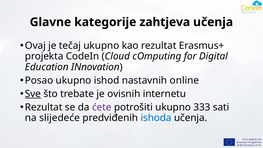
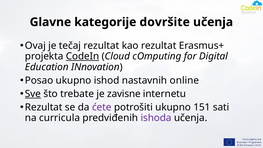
zahtjeva: zahtjeva -> dovršite
tečaj ukupno: ukupno -> rezultat
CodeIn underline: none -> present
ovisnih: ovisnih -> zavisne
333: 333 -> 151
slijedeće: slijedeće -> curricula
ishoda colour: blue -> purple
